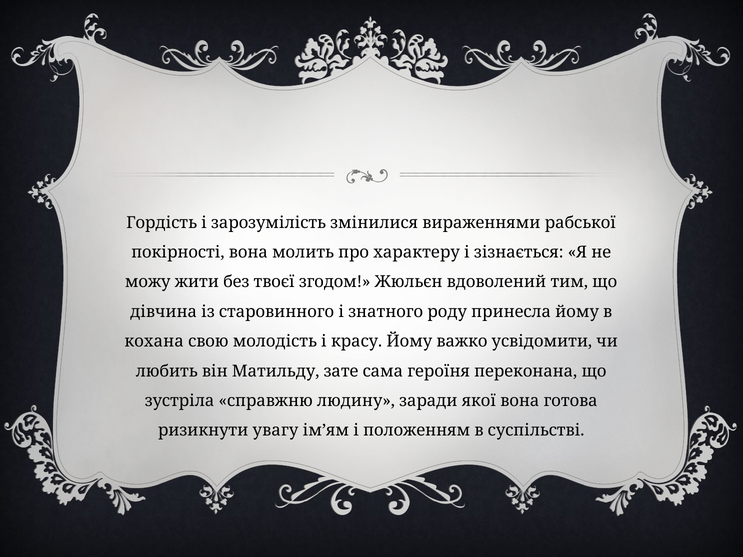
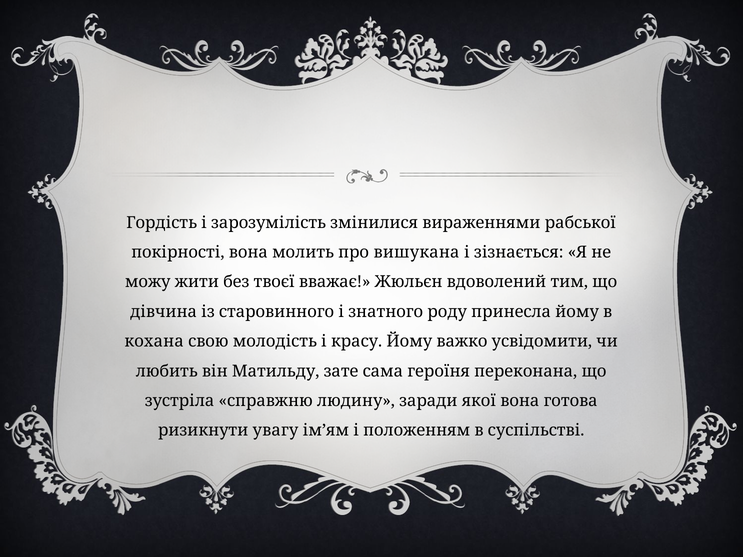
характеру: характеру -> вишукана
згодом: згодом -> вважає
